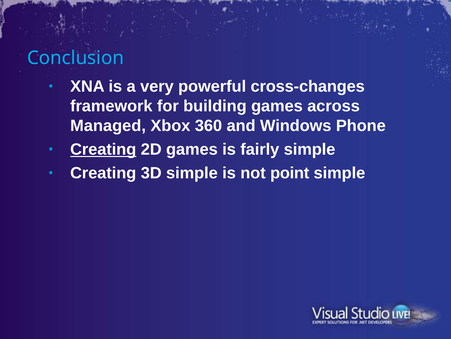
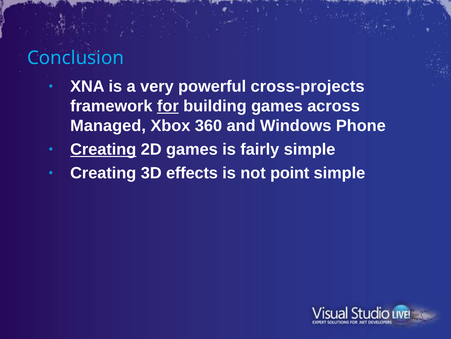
cross-changes: cross-changes -> cross-projects
for underline: none -> present
3D simple: simple -> effects
